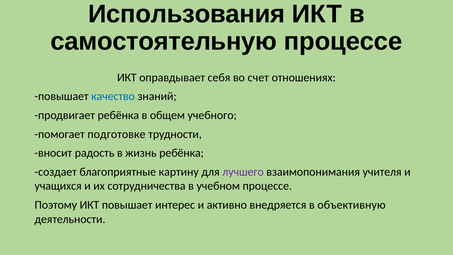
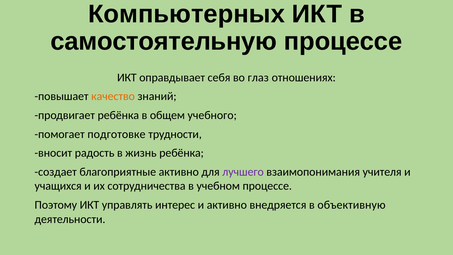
Использования: Использования -> Компьютерных
счет: счет -> глаз
качество colour: blue -> orange
благоприятные картину: картину -> активно
ИКТ повышает: повышает -> управлять
